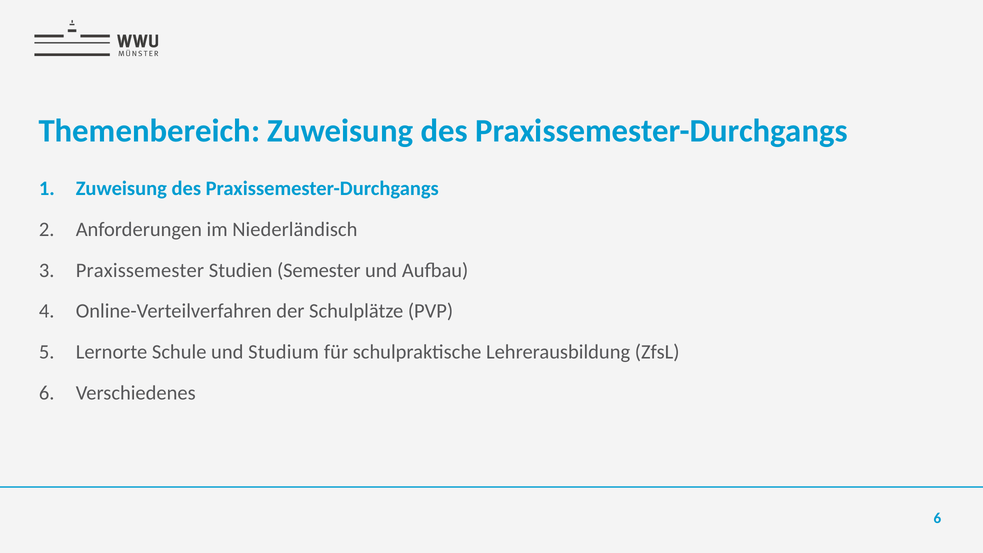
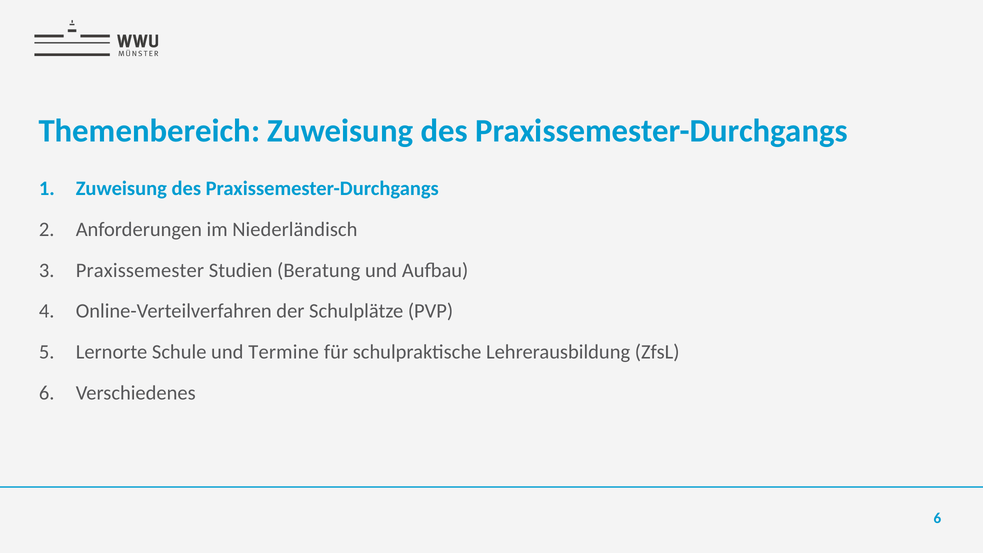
Semester: Semester -> Beratung
Studium: Studium -> Termine
